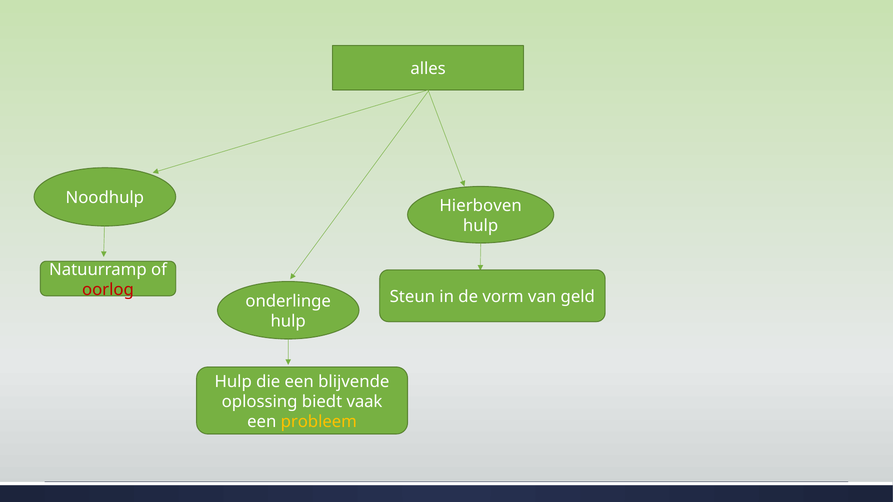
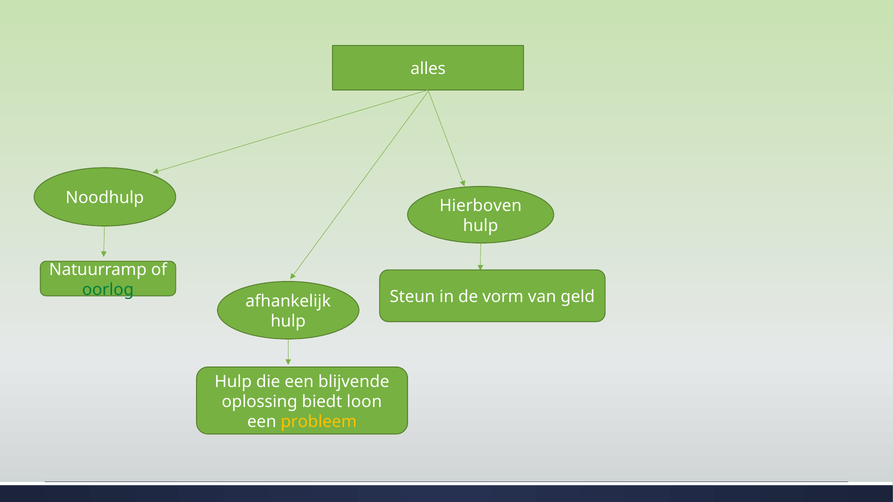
oorlog colour: red -> green
onderlinge: onderlinge -> afhankelijk
vaak: vaak -> loon
